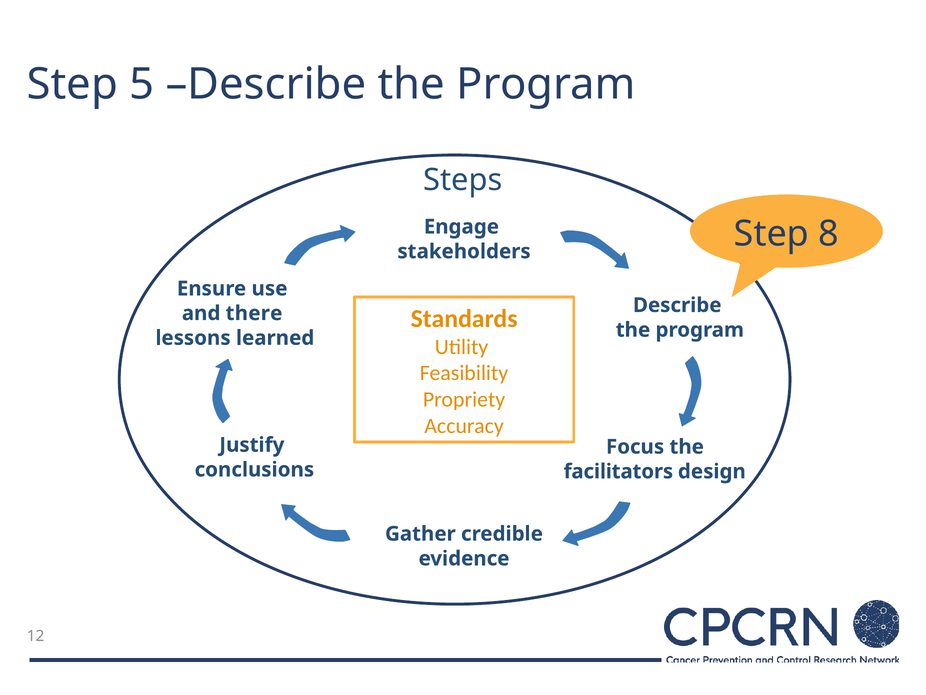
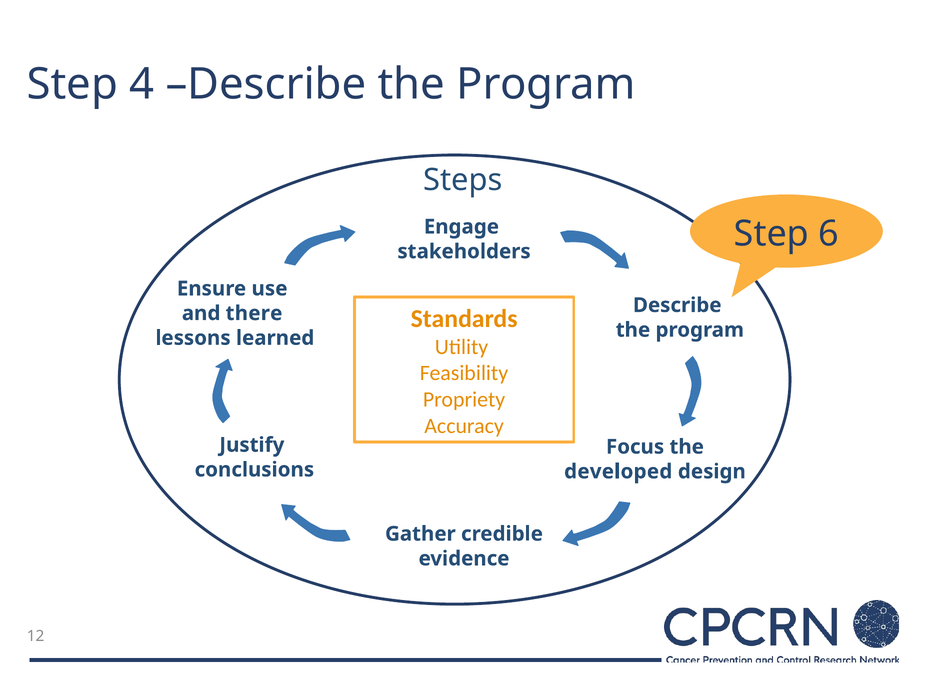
5: 5 -> 4
8: 8 -> 6
facilitators: facilitators -> developed
